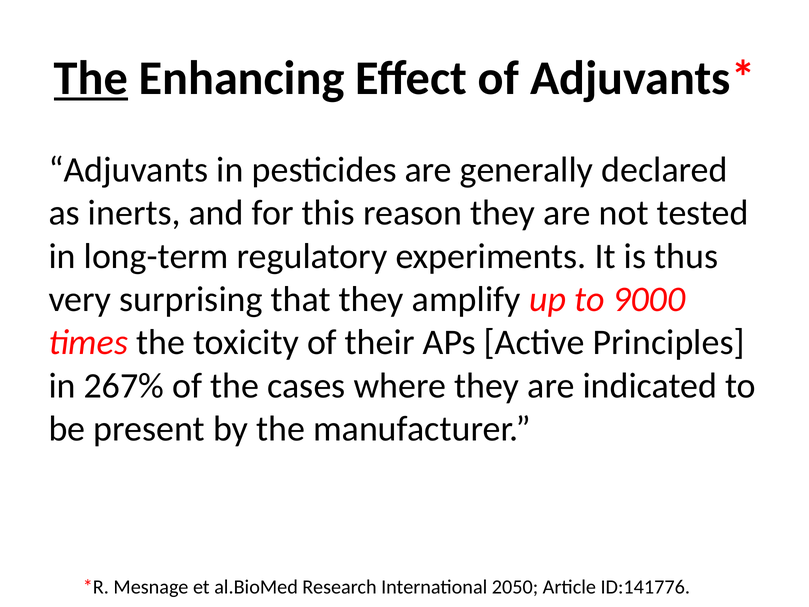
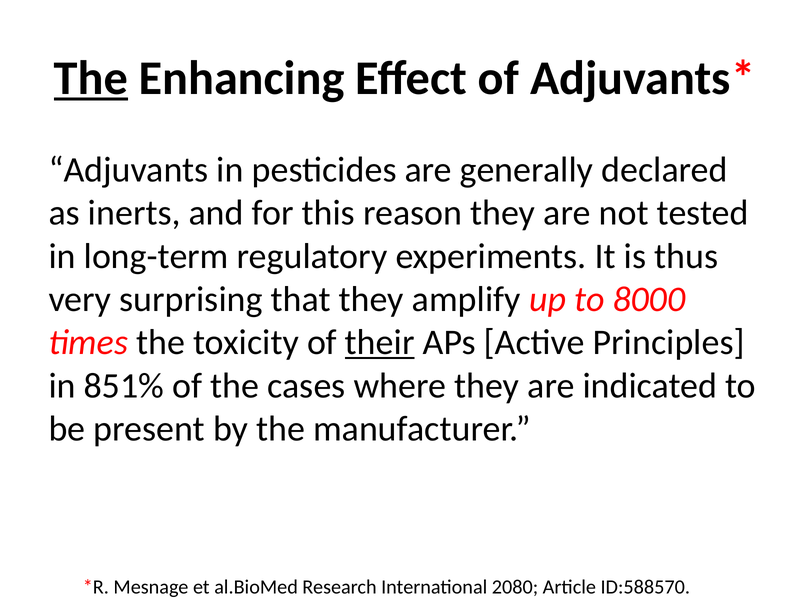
9000: 9000 -> 8000
their underline: none -> present
267%: 267% -> 851%
2050: 2050 -> 2080
ID:141776: ID:141776 -> ID:588570
